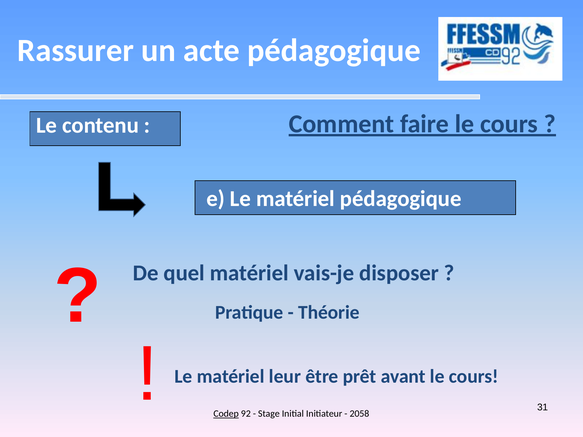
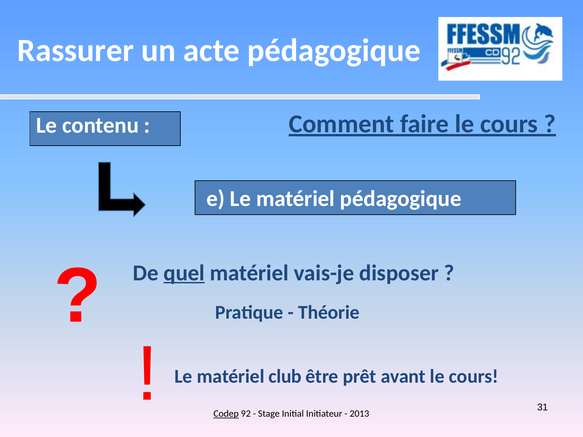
quel underline: none -> present
leur: leur -> club
2058: 2058 -> 2013
